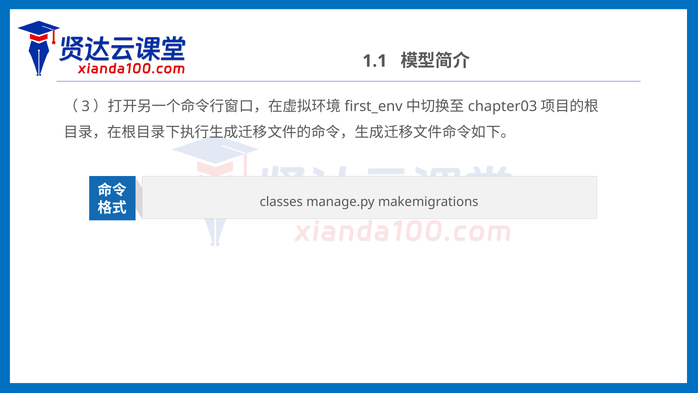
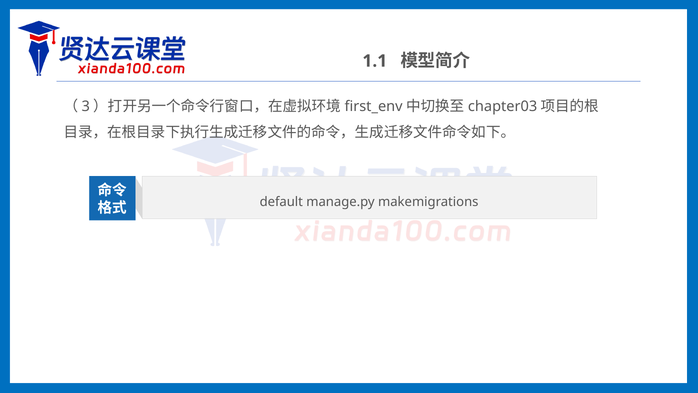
classes: classes -> default
